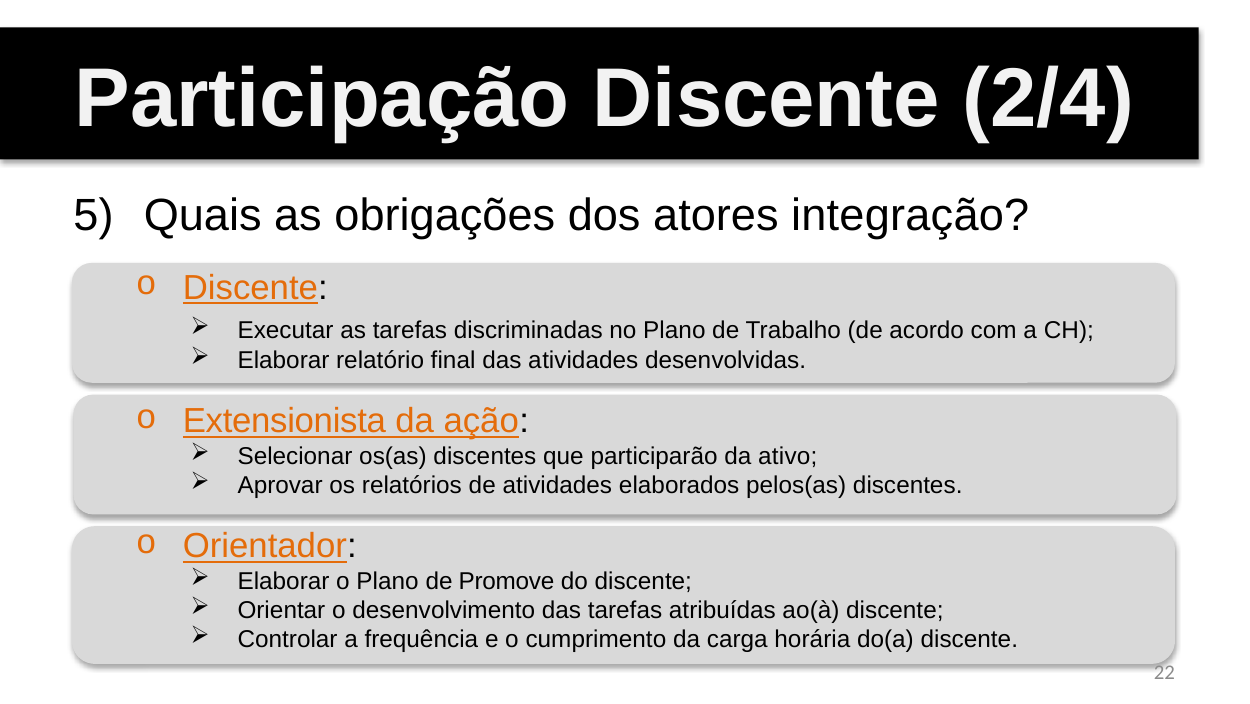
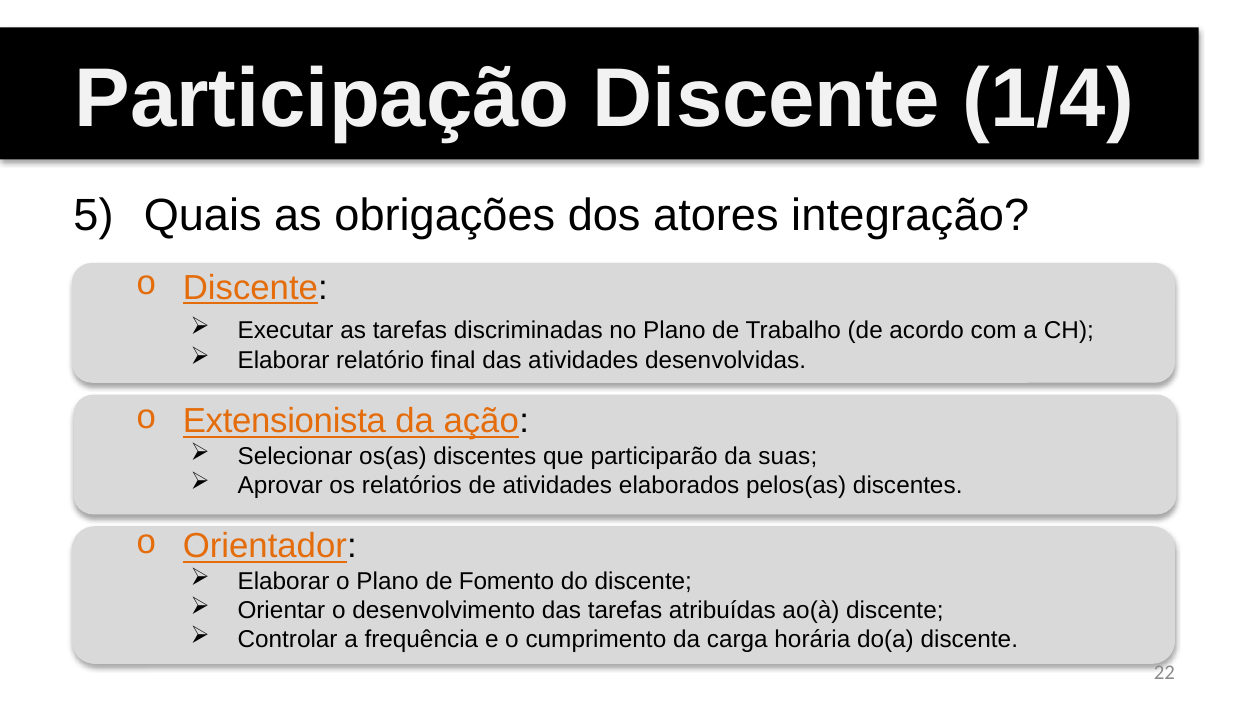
2/4: 2/4 -> 1/4
ativo: ativo -> suas
Promove: Promove -> Fomento
